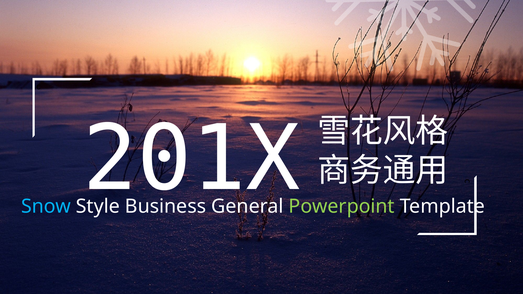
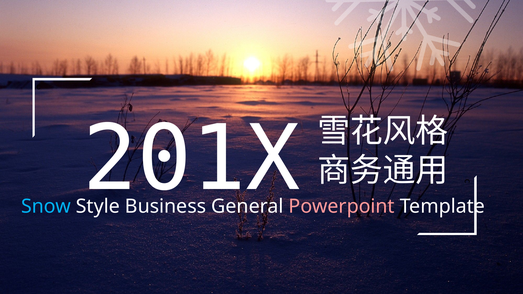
Powerpoint colour: light green -> pink
